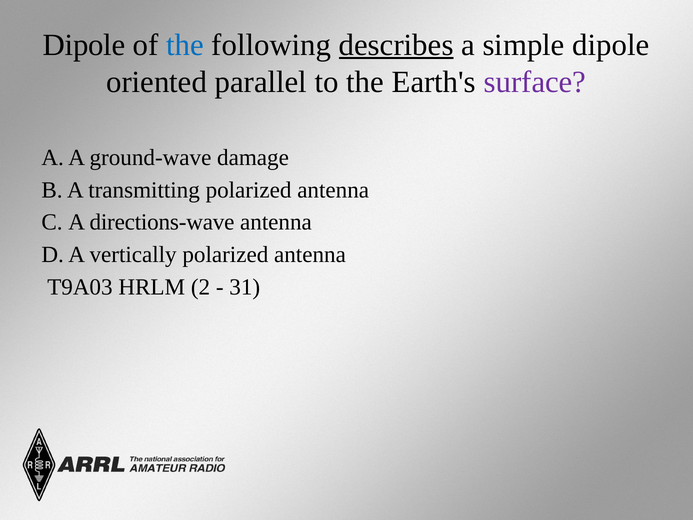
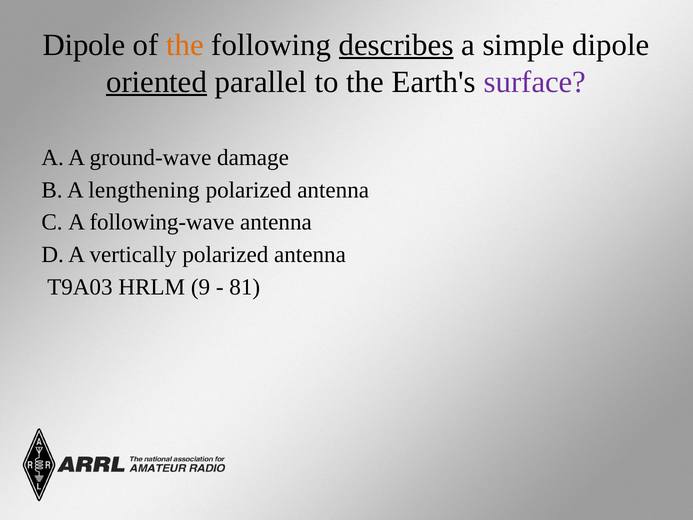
the at (185, 45) colour: blue -> orange
oriented underline: none -> present
transmitting: transmitting -> lengthening
directions-wave: directions-wave -> following-wave
2: 2 -> 9
31: 31 -> 81
